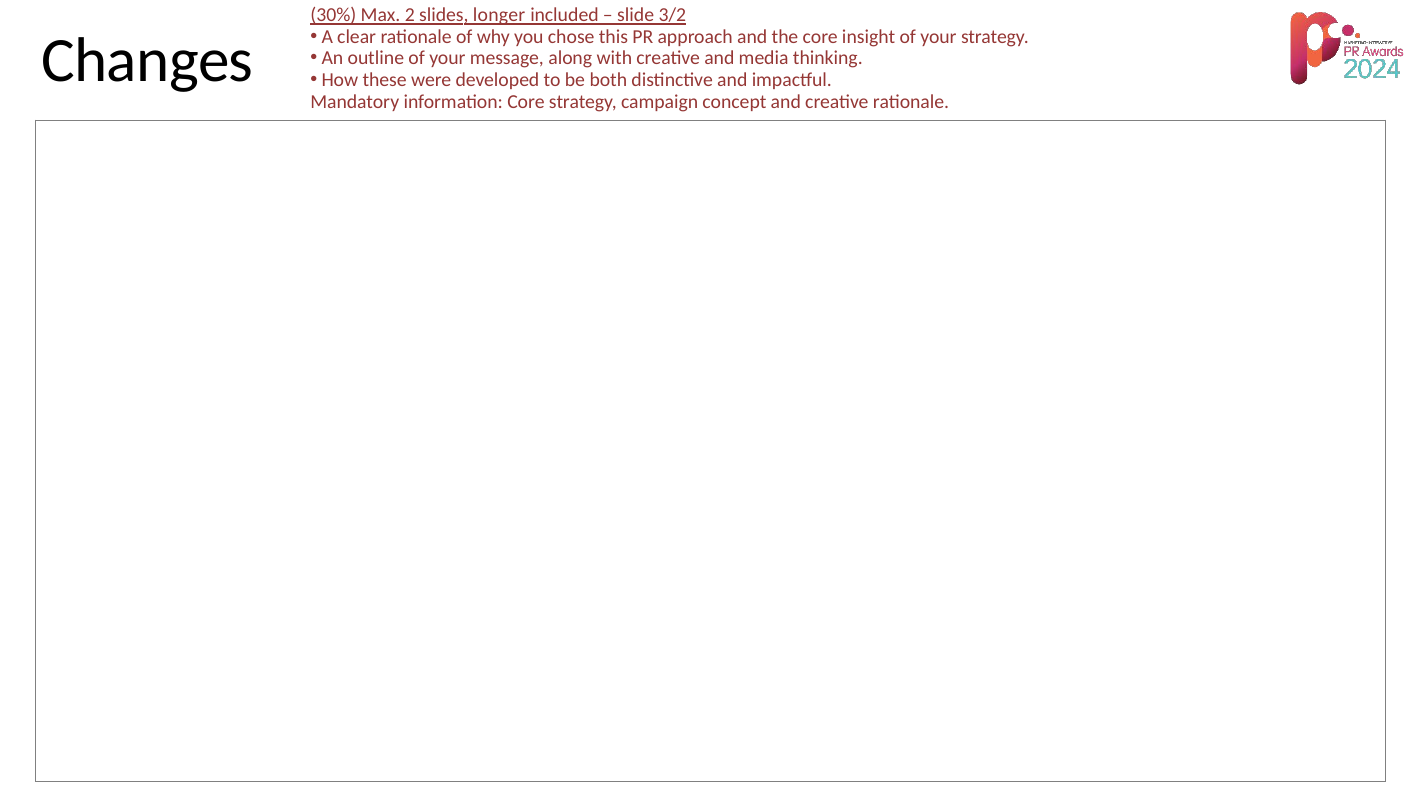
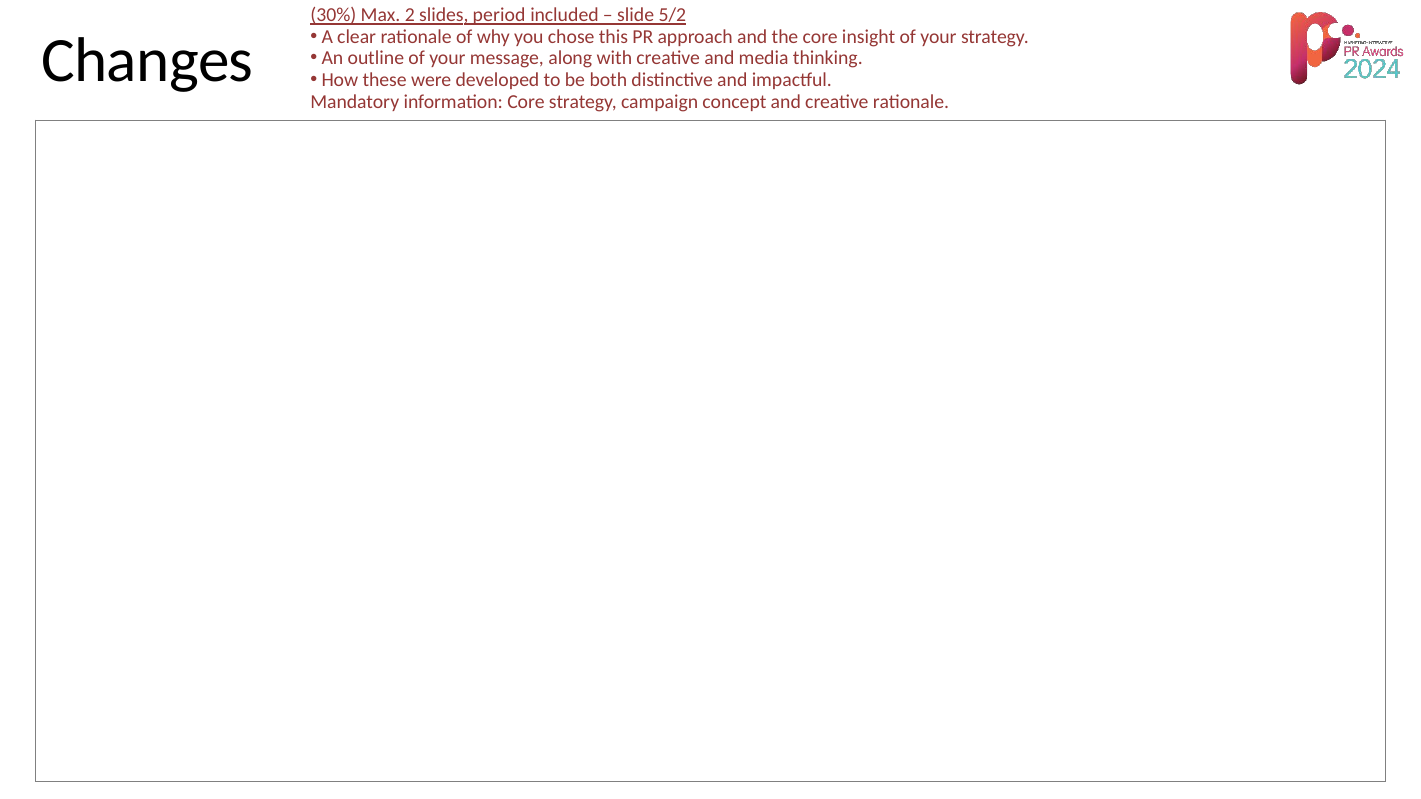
longer: longer -> period
3/2: 3/2 -> 5/2
